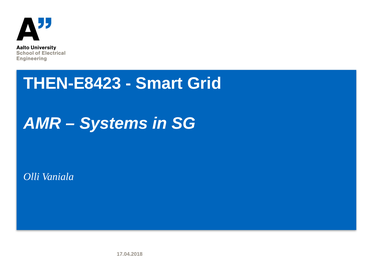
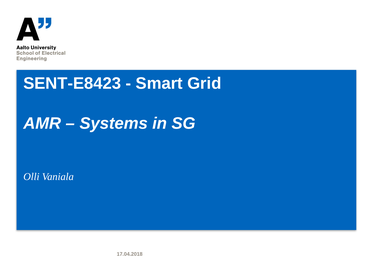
THEN-E8423: THEN-E8423 -> SENT-E8423
